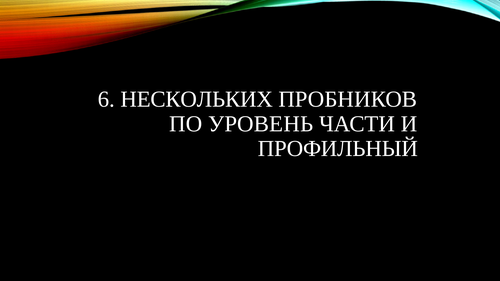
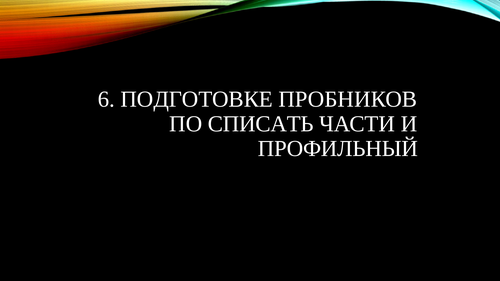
НЕСКОЛЬКИХ: НЕСКОЛЬКИХ -> ПОДГОТОВКЕ
УРОВЕНЬ: УРОВЕНЬ -> СПИСАТЬ
